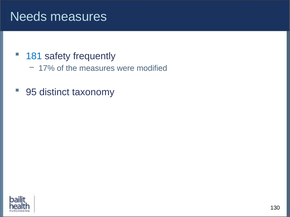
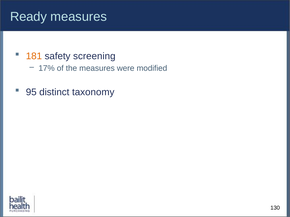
Needs: Needs -> Ready
181 colour: blue -> orange
frequently: frequently -> screening
